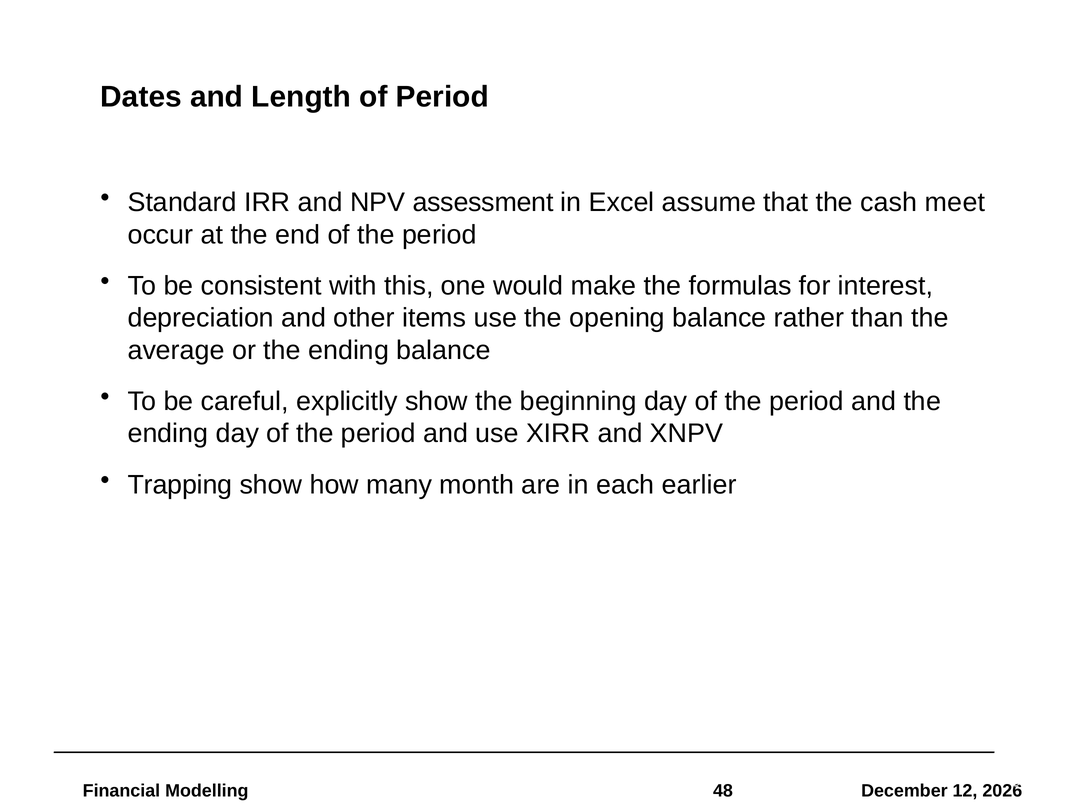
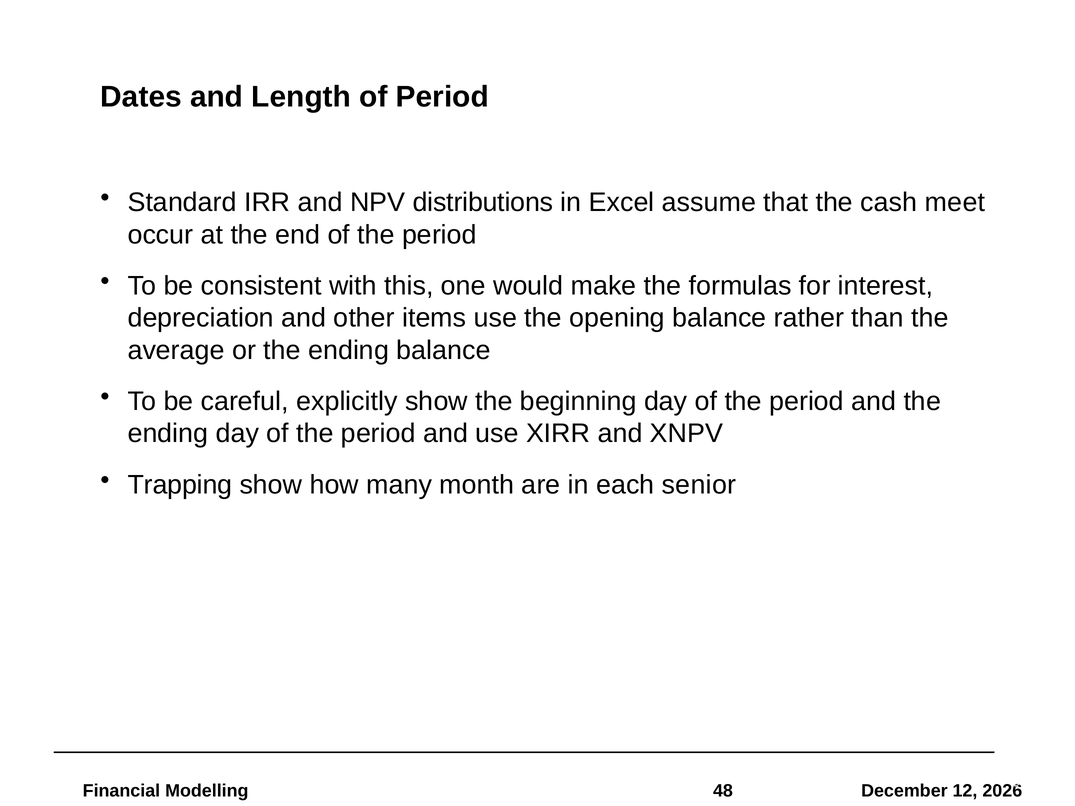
assessment: assessment -> distributions
earlier: earlier -> senior
